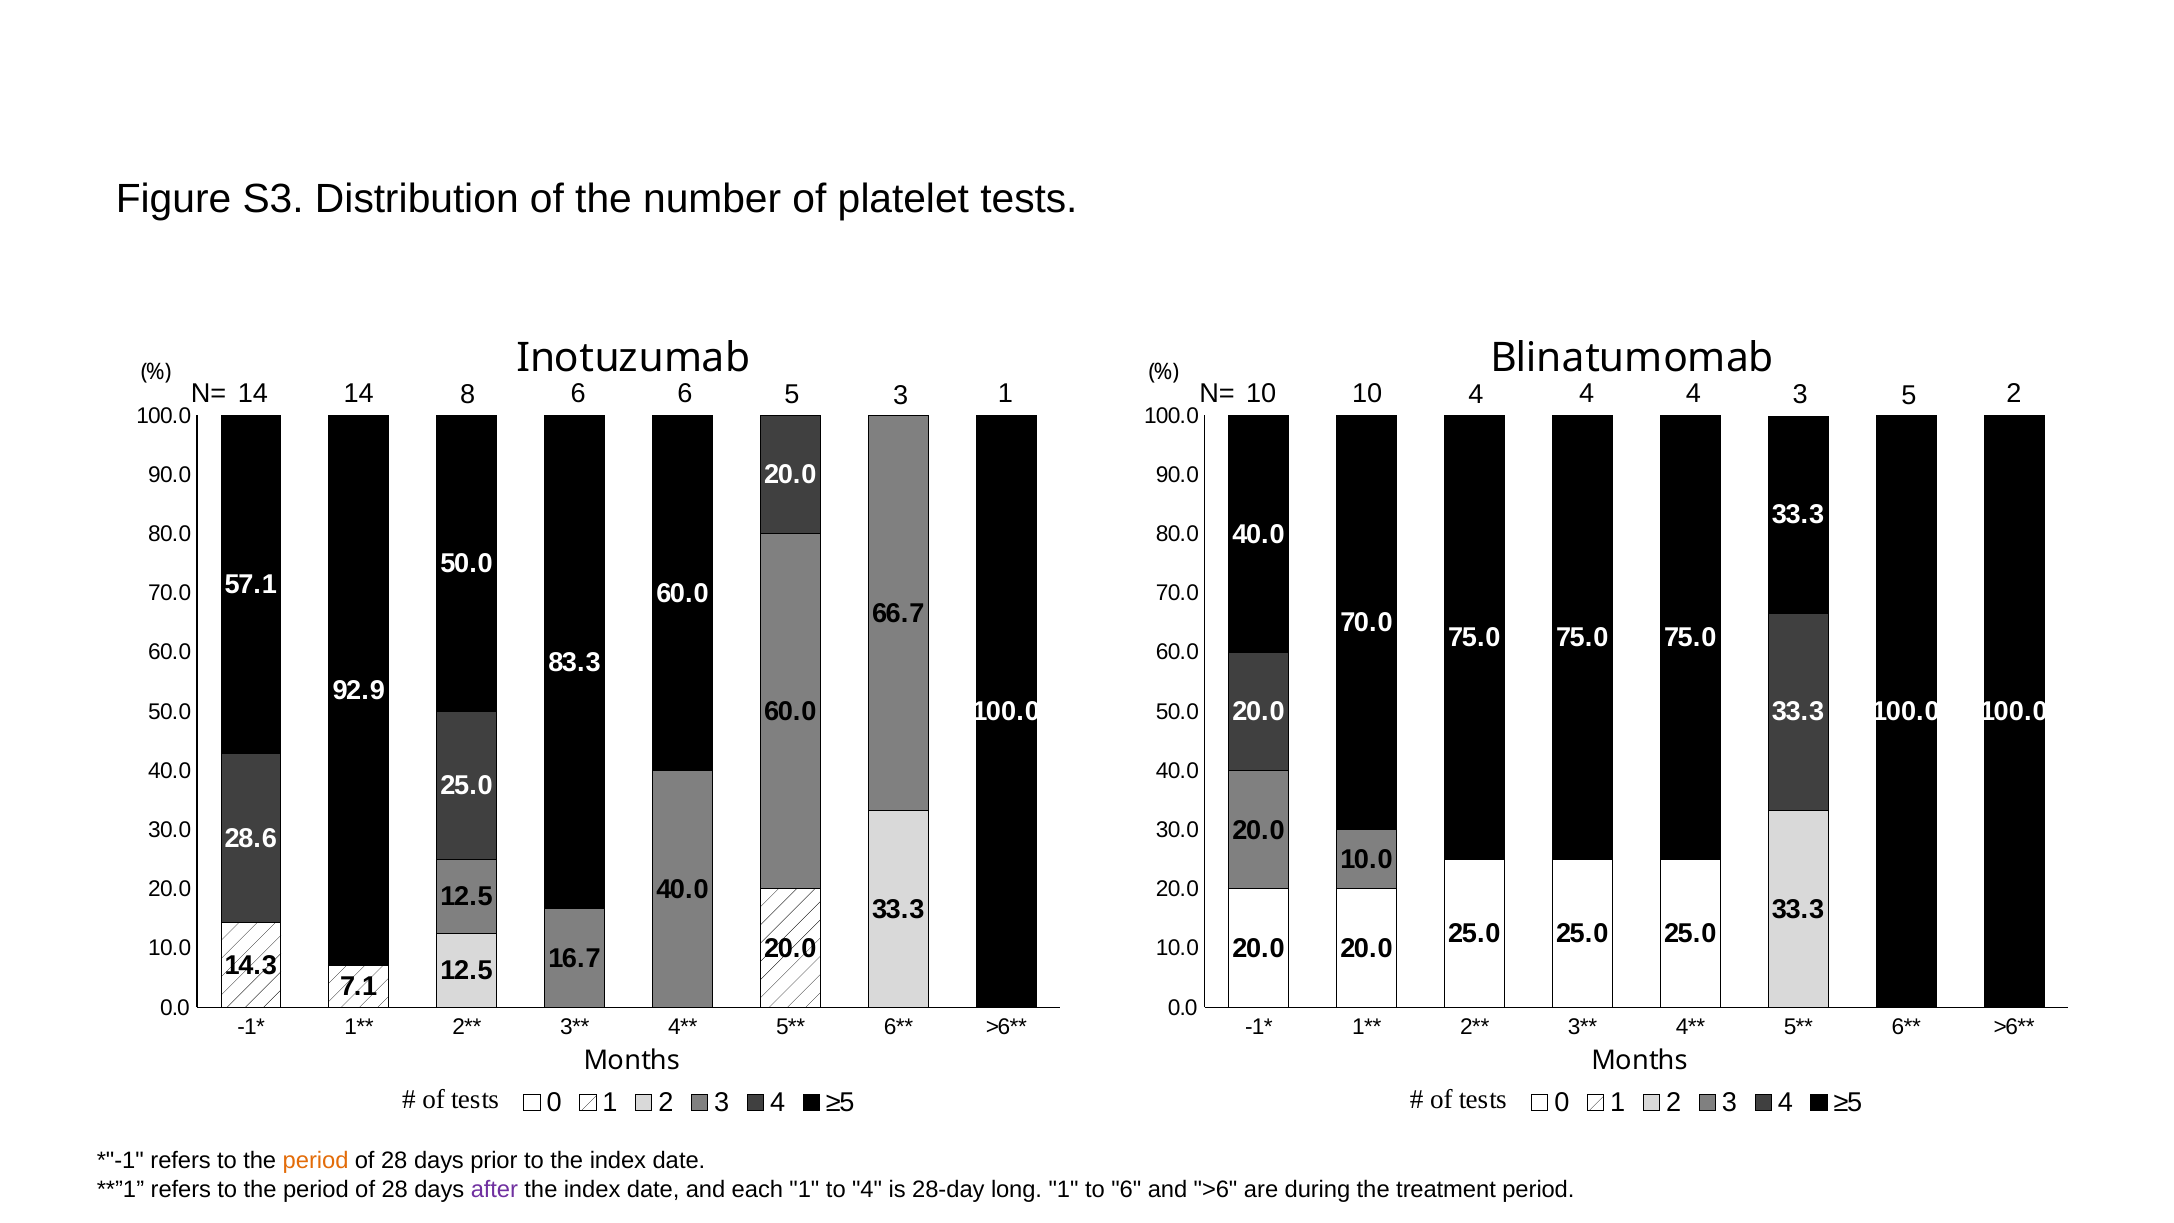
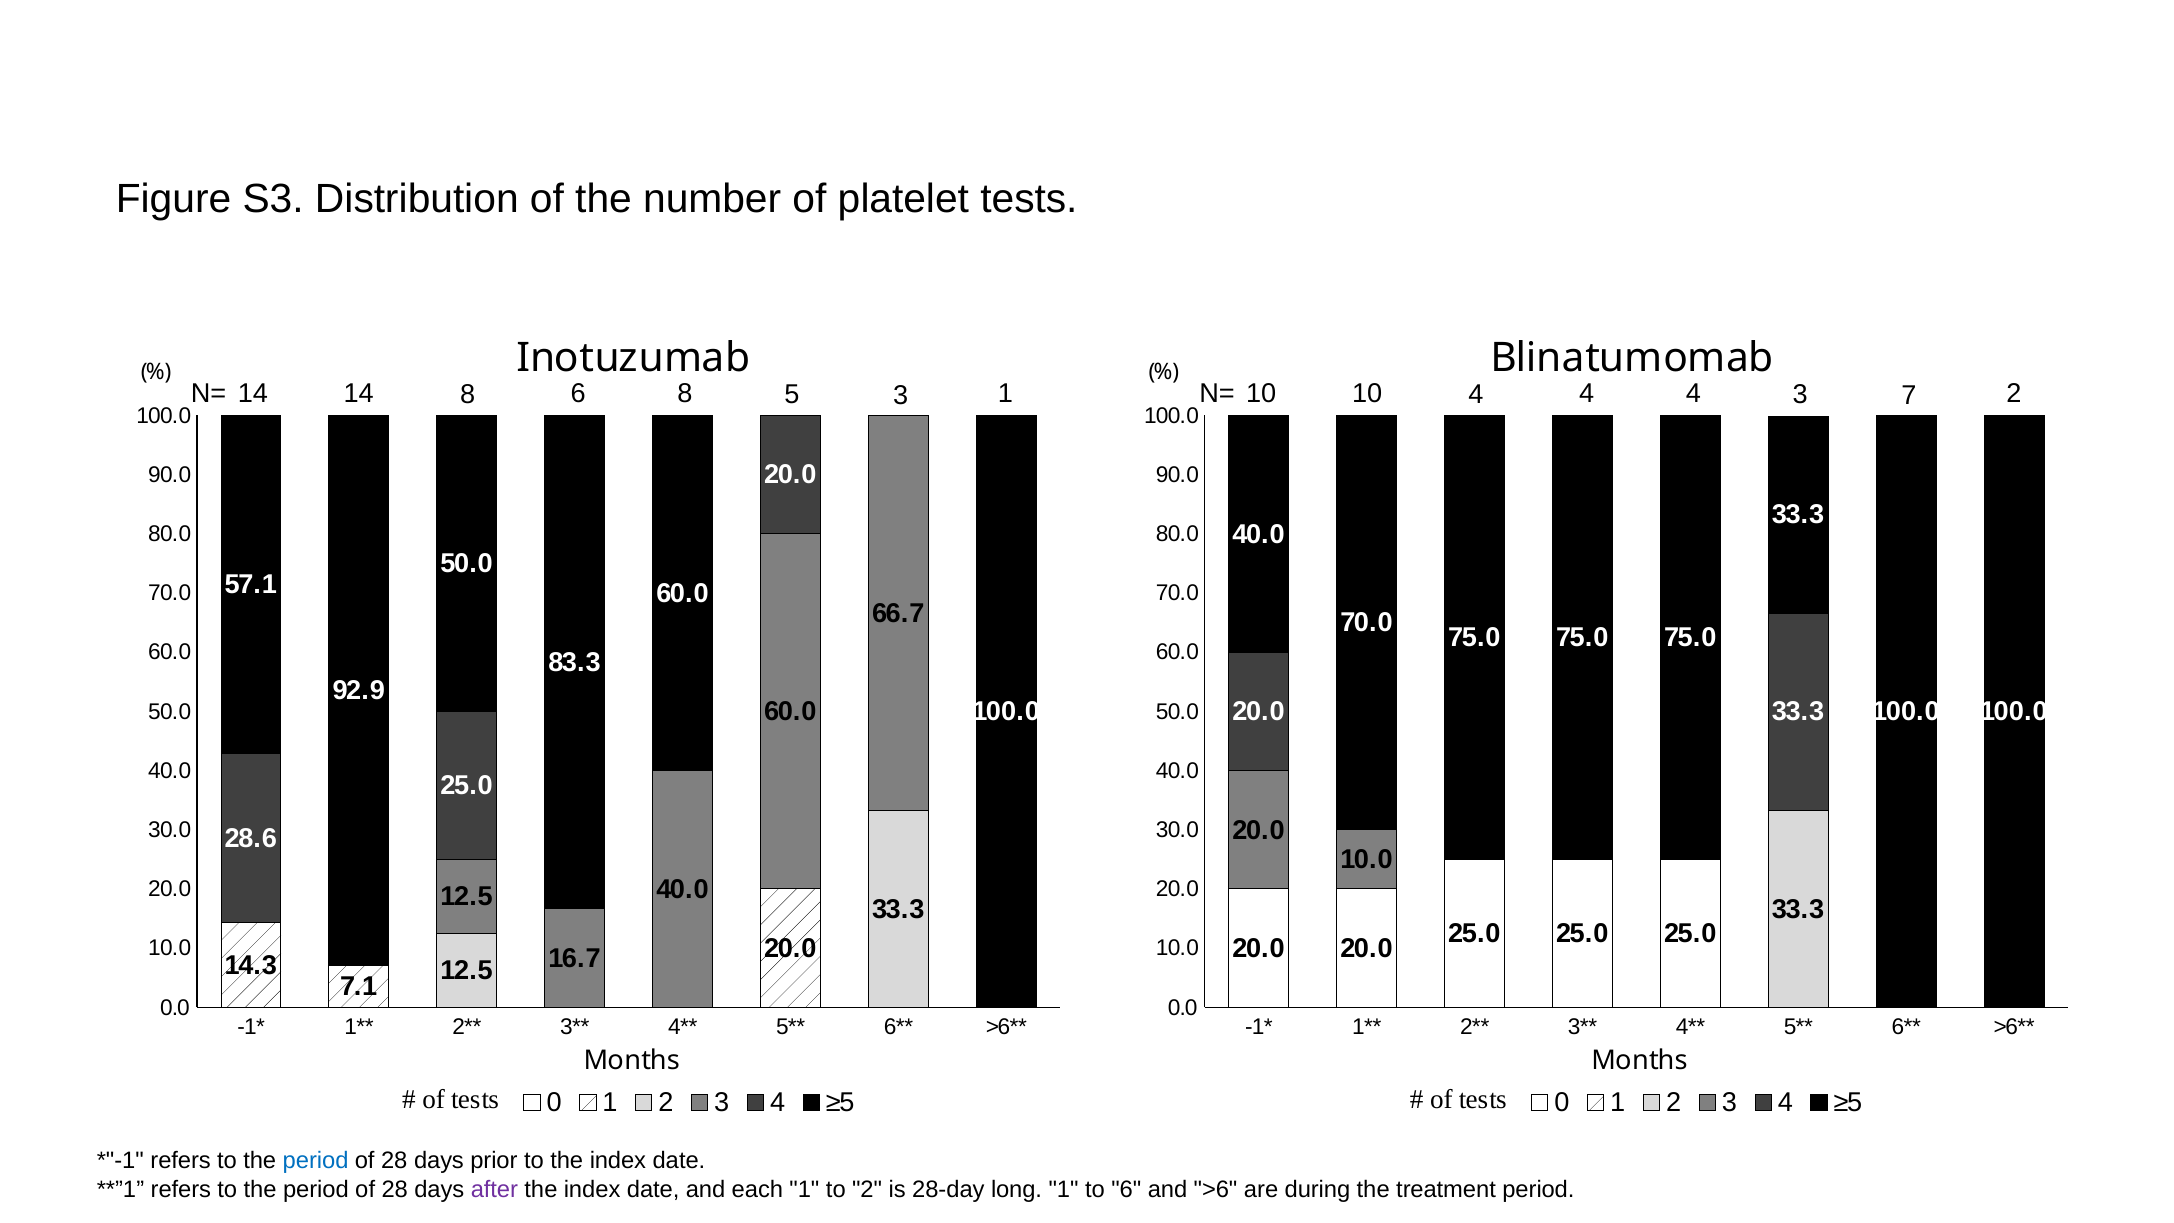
6 6: 6 -> 8
3 5: 5 -> 7
period at (316, 1161) colour: orange -> blue
to 4: 4 -> 2
